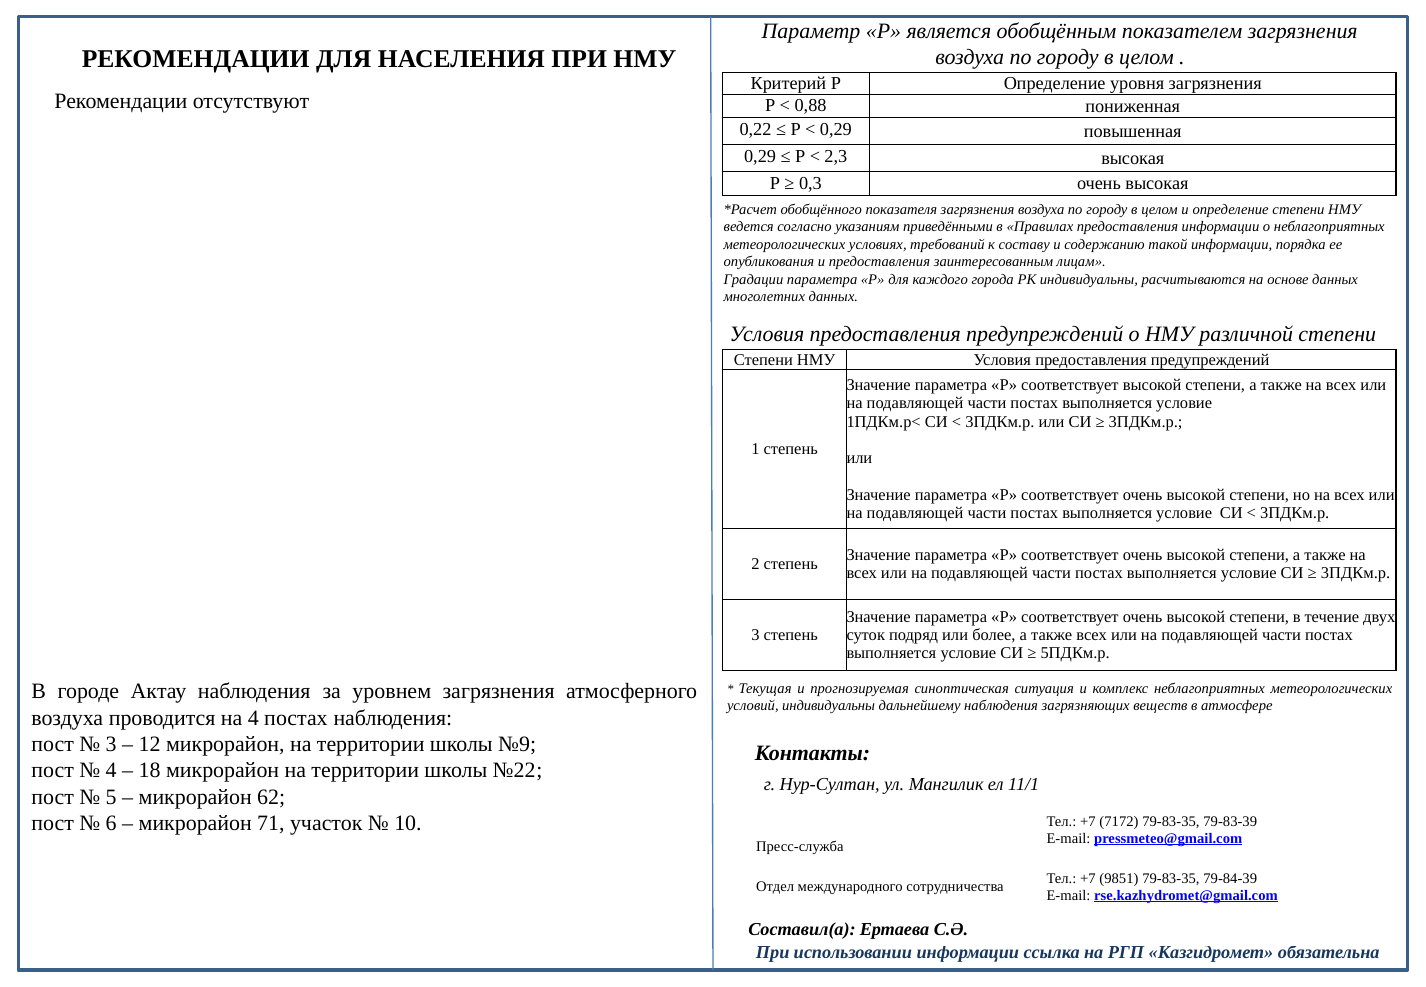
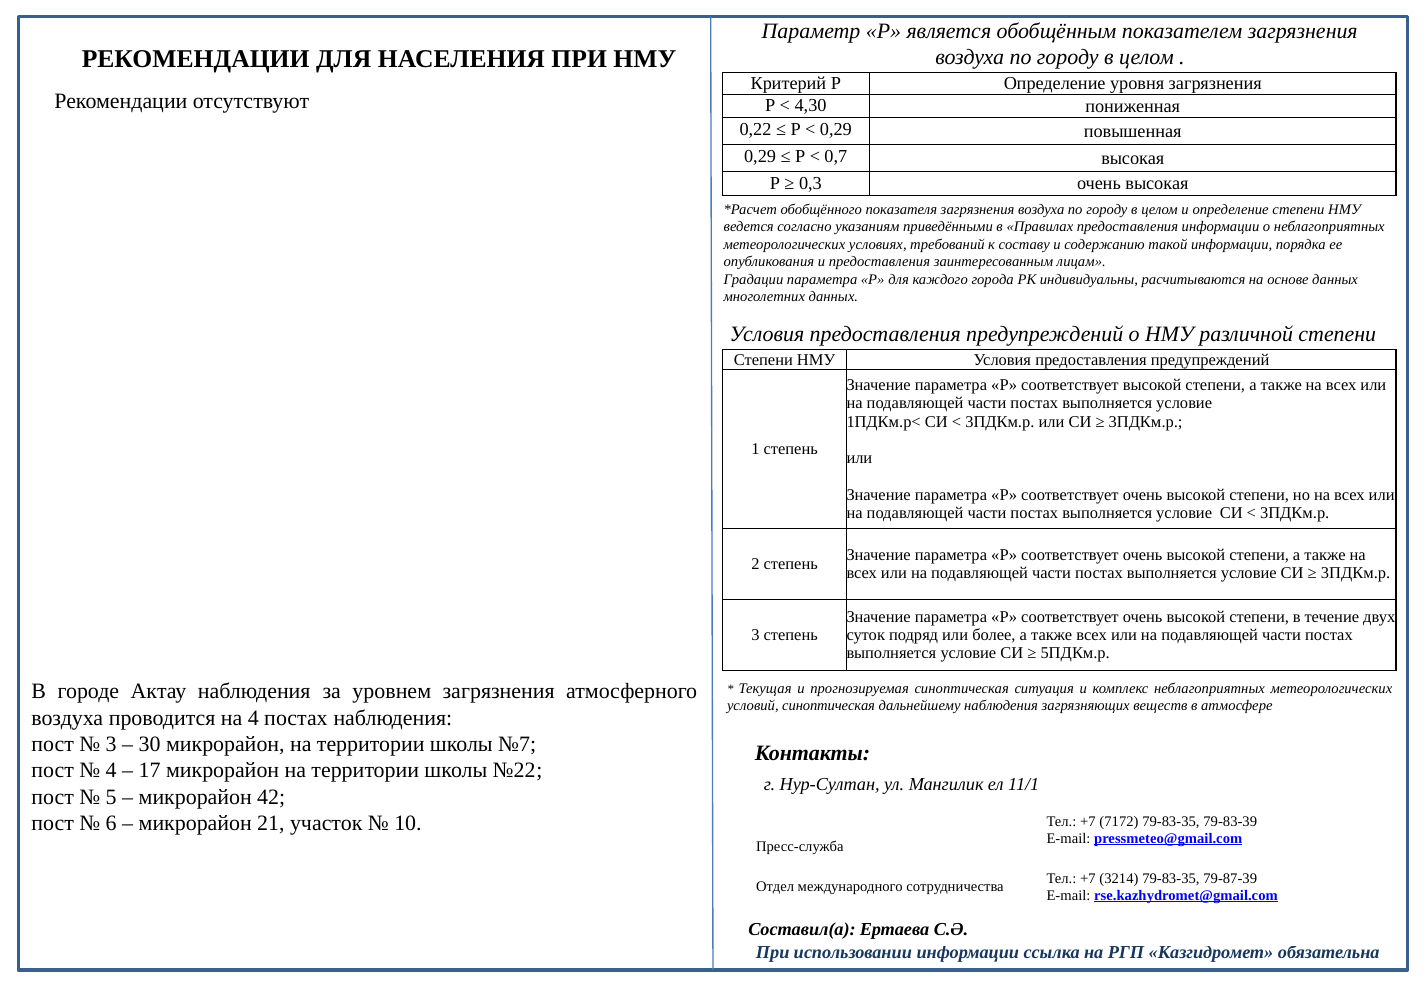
0,88: 0,88 -> 4,30
2,3: 2,3 -> 0,7
условий индивидуальны: индивидуальны -> синоптическая
12: 12 -> 30
№9: №9 -> №7
18: 18 -> 17
62: 62 -> 42
71: 71 -> 21
9851: 9851 -> 3214
79-84-39: 79-84-39 -> 79-87-39
